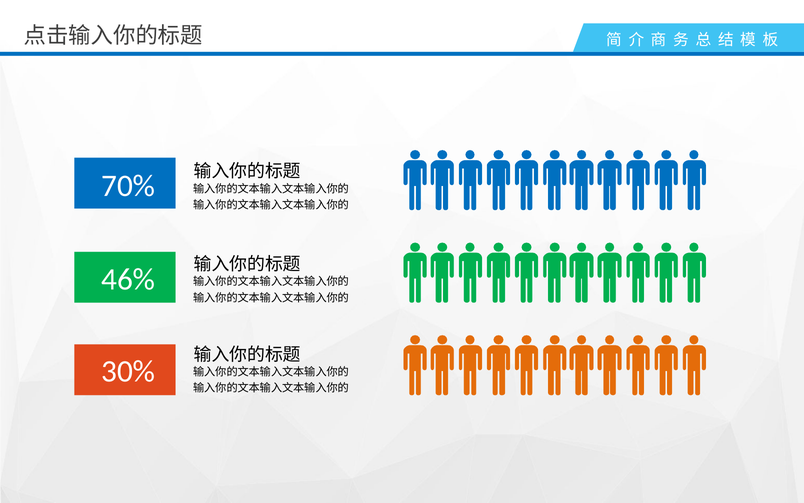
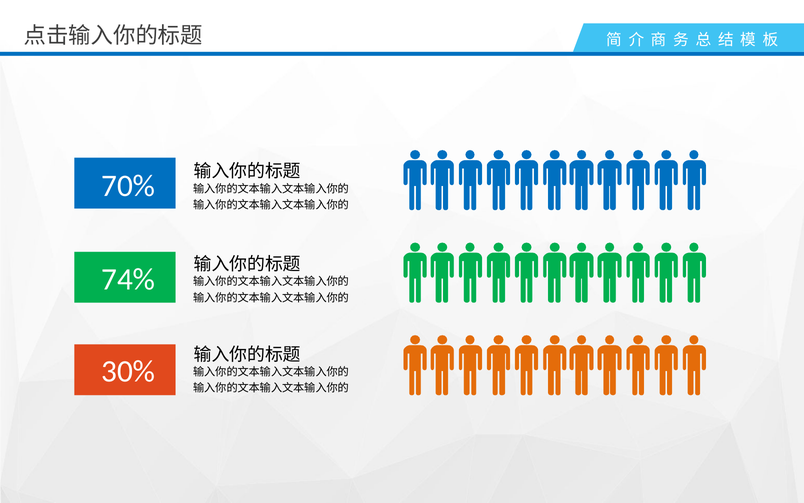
46%: 46% -> 74%
